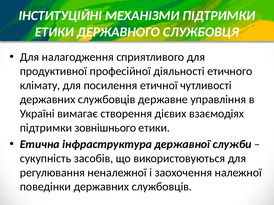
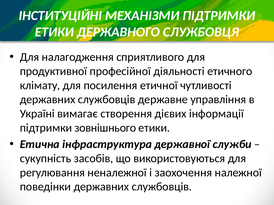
взаємодіях: взаємодіях -> інформації
